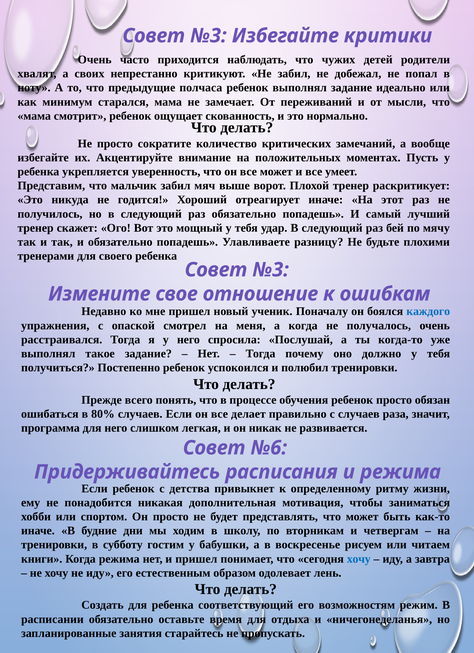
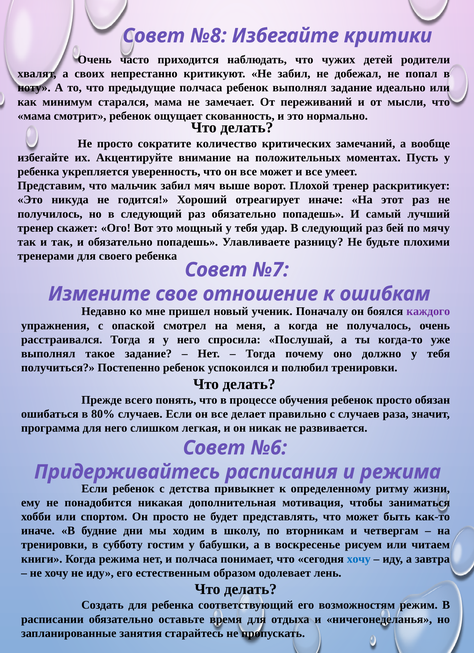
№3 at (208, 36): №3 -> №8
№3 at (271, 269): №3 -> №7
каждого colour: blue -> purple
и пришел: пришел -> полчаса
